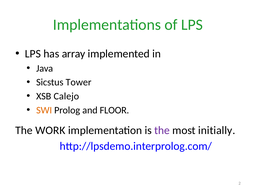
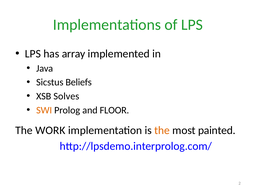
Tower: Tower -> Beliefs
Calejo: Calejo -> Solves
the at (162, 130) colour: purple -> orange
initially: initially -> painted
